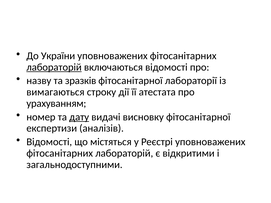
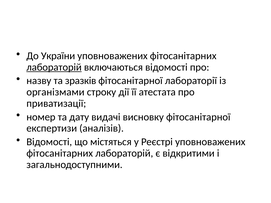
вимагаються: вимагаються -> організмами
урахуванням: урахуванням -> приватизації
дату underline: present -> none
